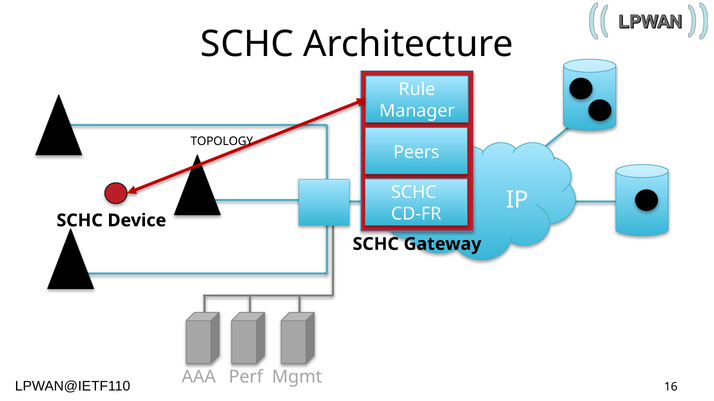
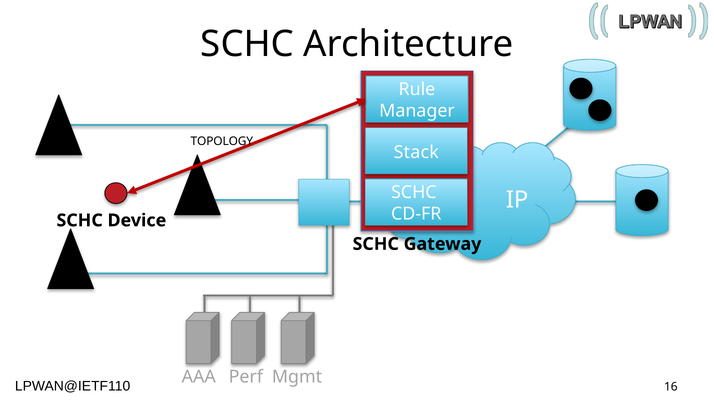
Peers: Peers -> Stack
